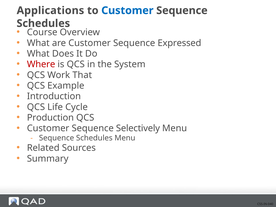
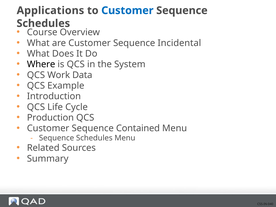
Expressed: Expressed -> Incidental
Where colour: red -> black
That: That -> Data
Selectively: Selectively -> Contained
